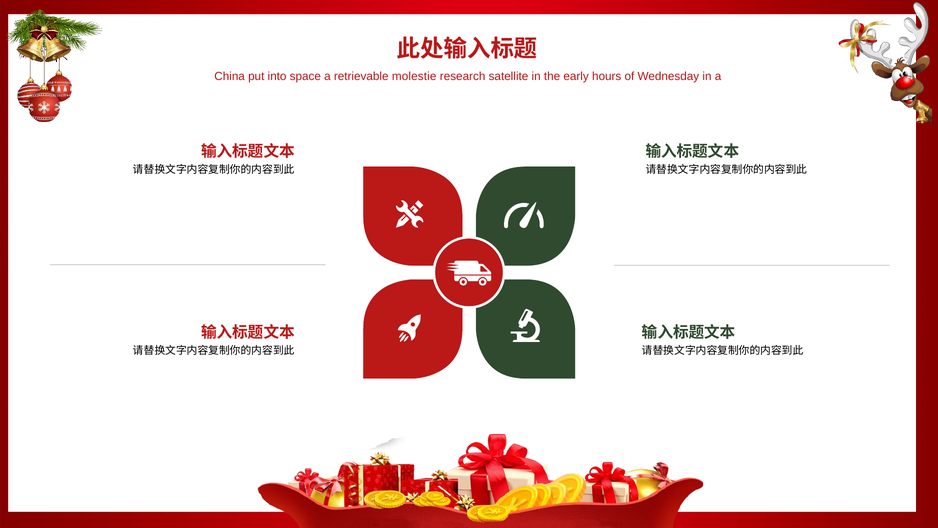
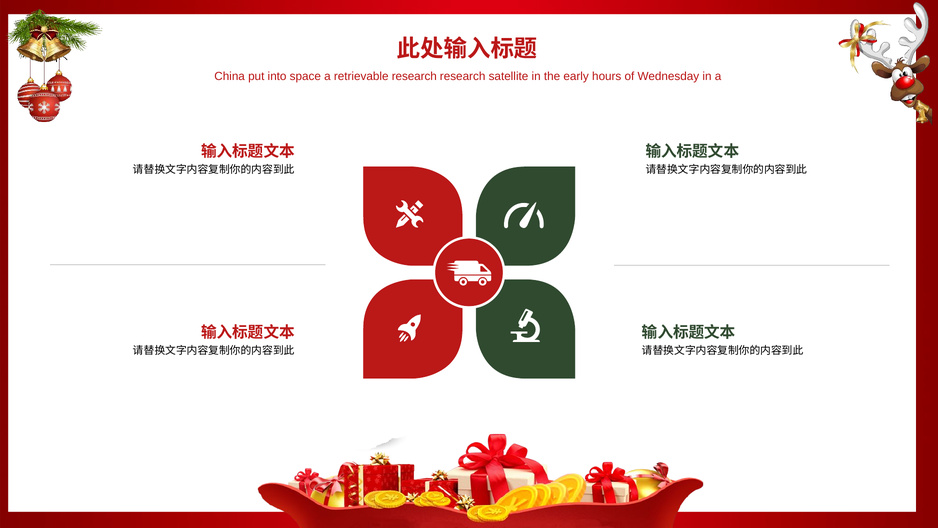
retrievable molestie: molestie -> research
